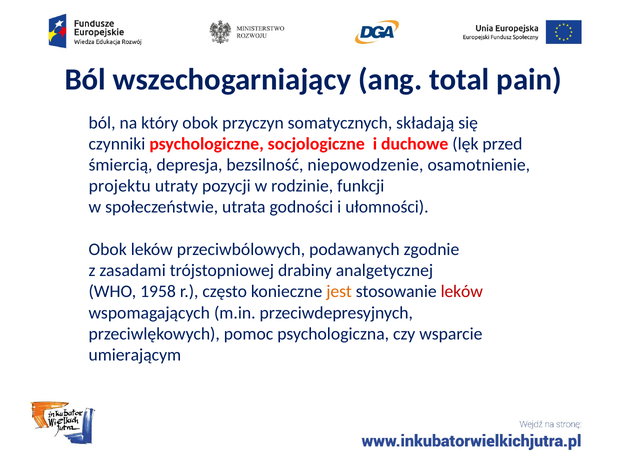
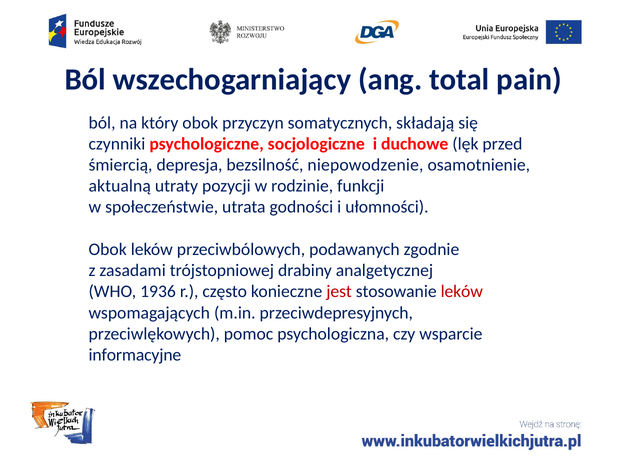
projektu: projektu -> aktualną
1958: 1958 -> 1936
jest colour: orange -> red
umierającym: umierającym -> informacyjne
